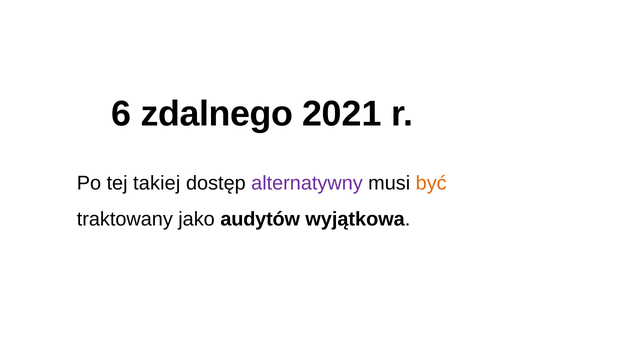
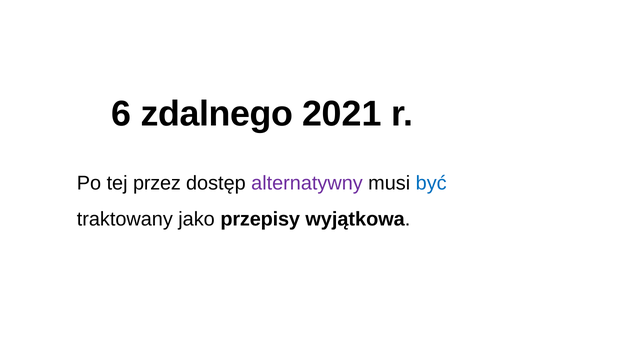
takiej: takiej -> przez
być colour: orange -> blue
audytów: audytów -> przepisy
